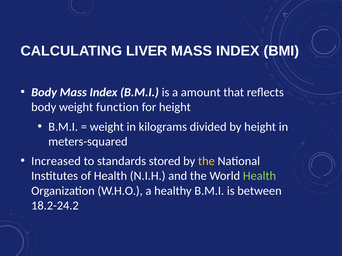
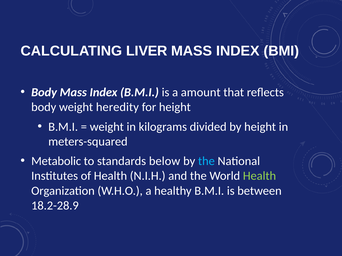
function: function -> heredity
Increased: Increased -> Metabolic
stored: stored -> below
the at (206, 161) colour: yellow -> light blue
18.2-24.2: 18.2-24.2 -> 18.2-28.9
